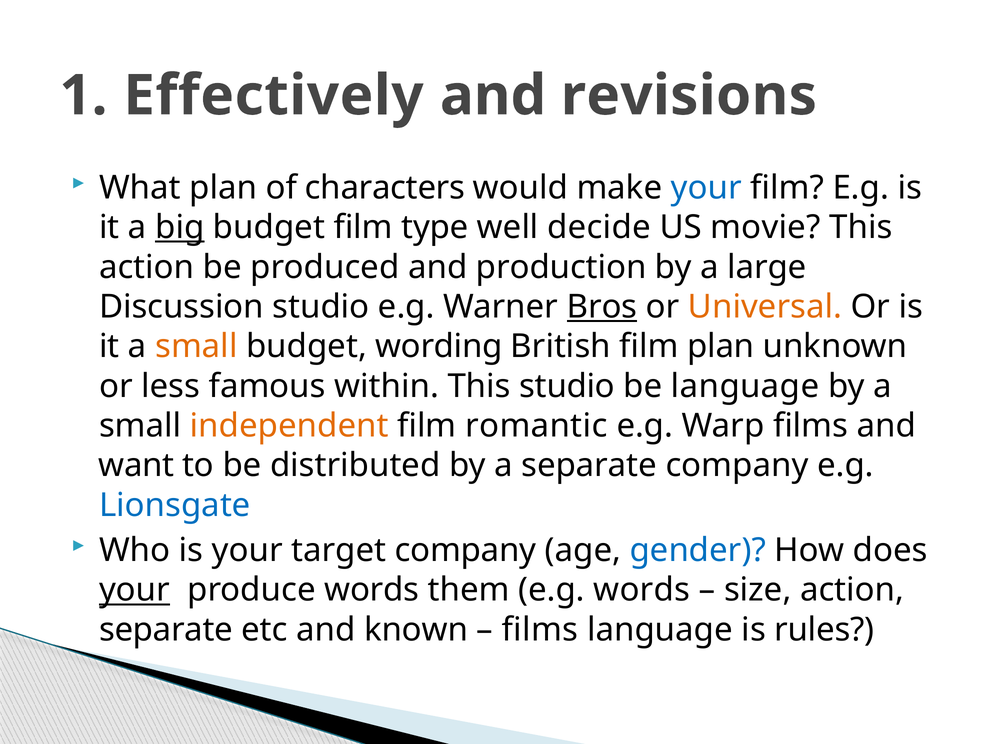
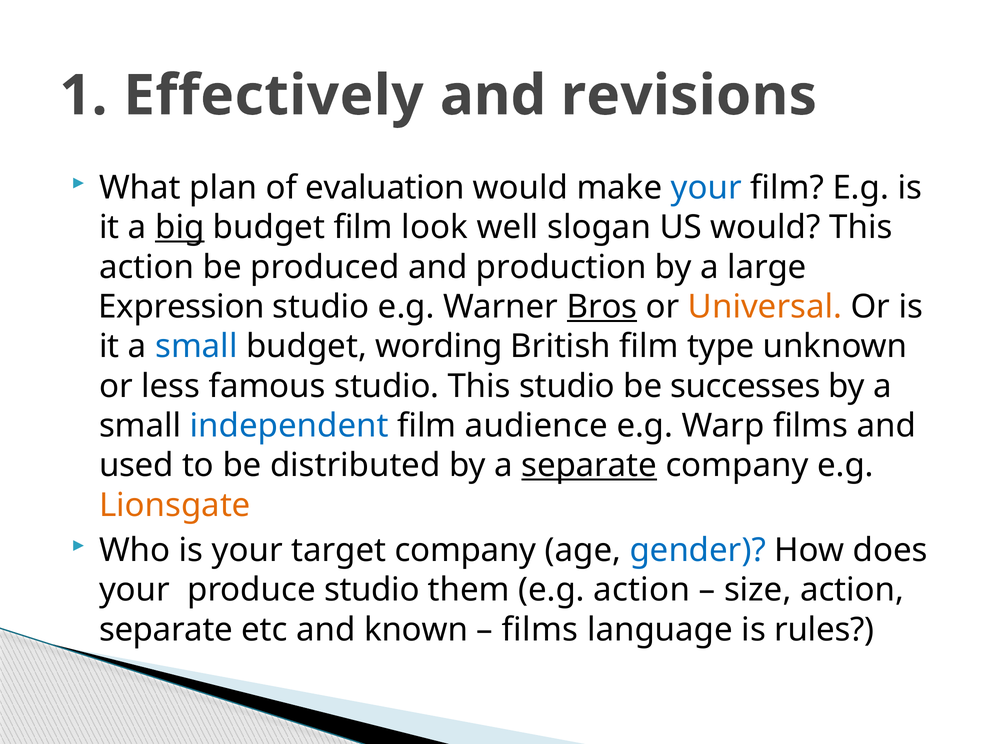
characters: characters -> evaluation
type: type -> look
decide: decide -> slogan
US movie: movie -> would
Discussion: Discussion -> Expression
small at (196, 346) colour: orange -> blue
film plan: plan -> type
famous within: within -> studio
be language: language -> successes
independent colour: orange -> blue
romantic: romantic -> audience
want: want -> used
separate at (589, 466) underline: none -> present
Lionsgate colour: blue -> orange
your at (135, 590) underline: present -> none
produce words: words -> studio
e.g words: words -> action
